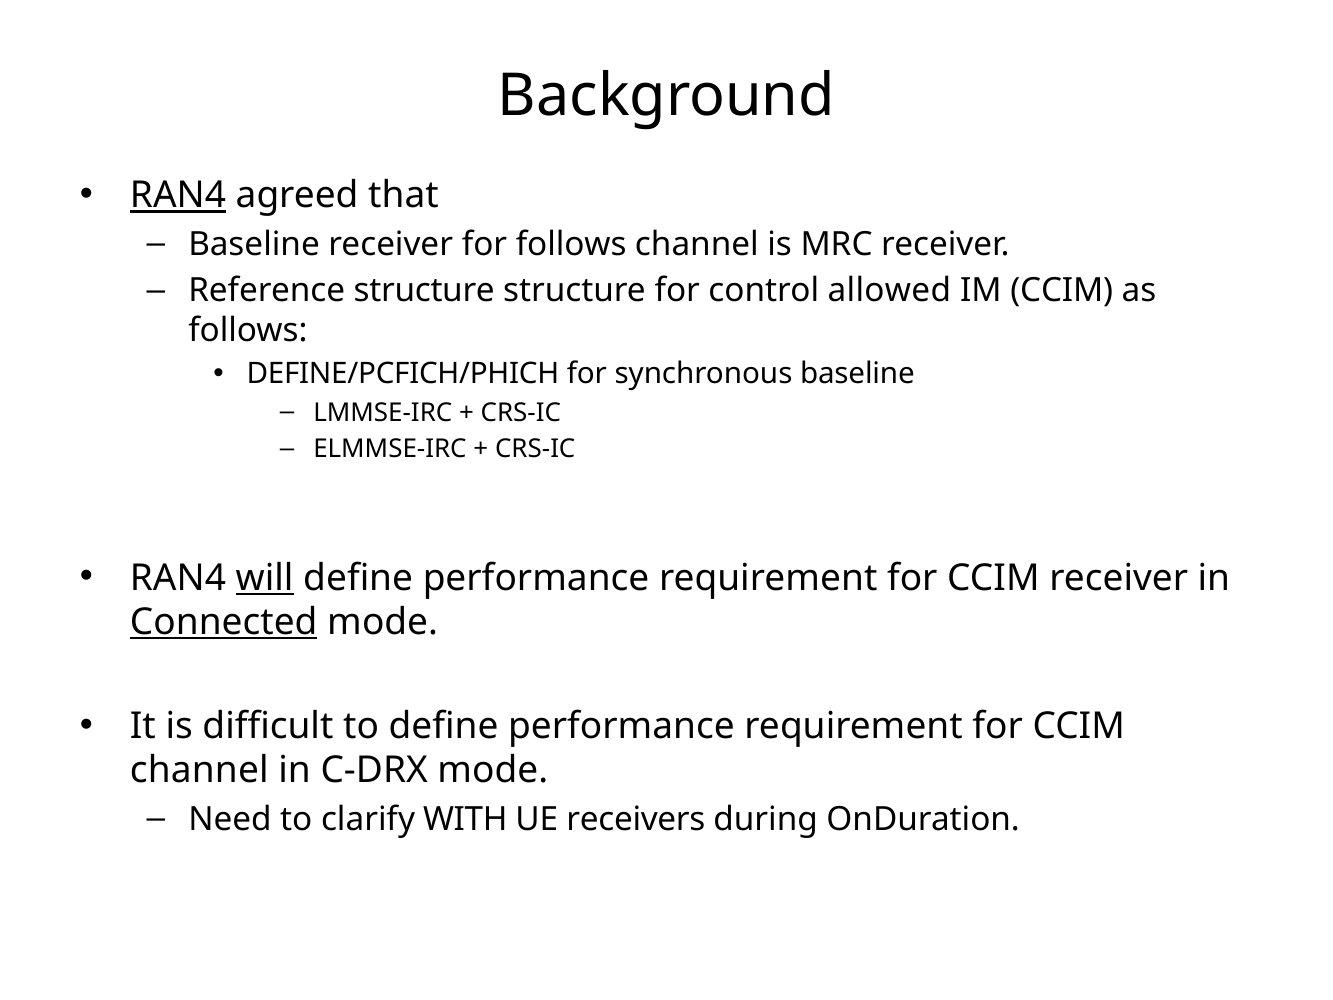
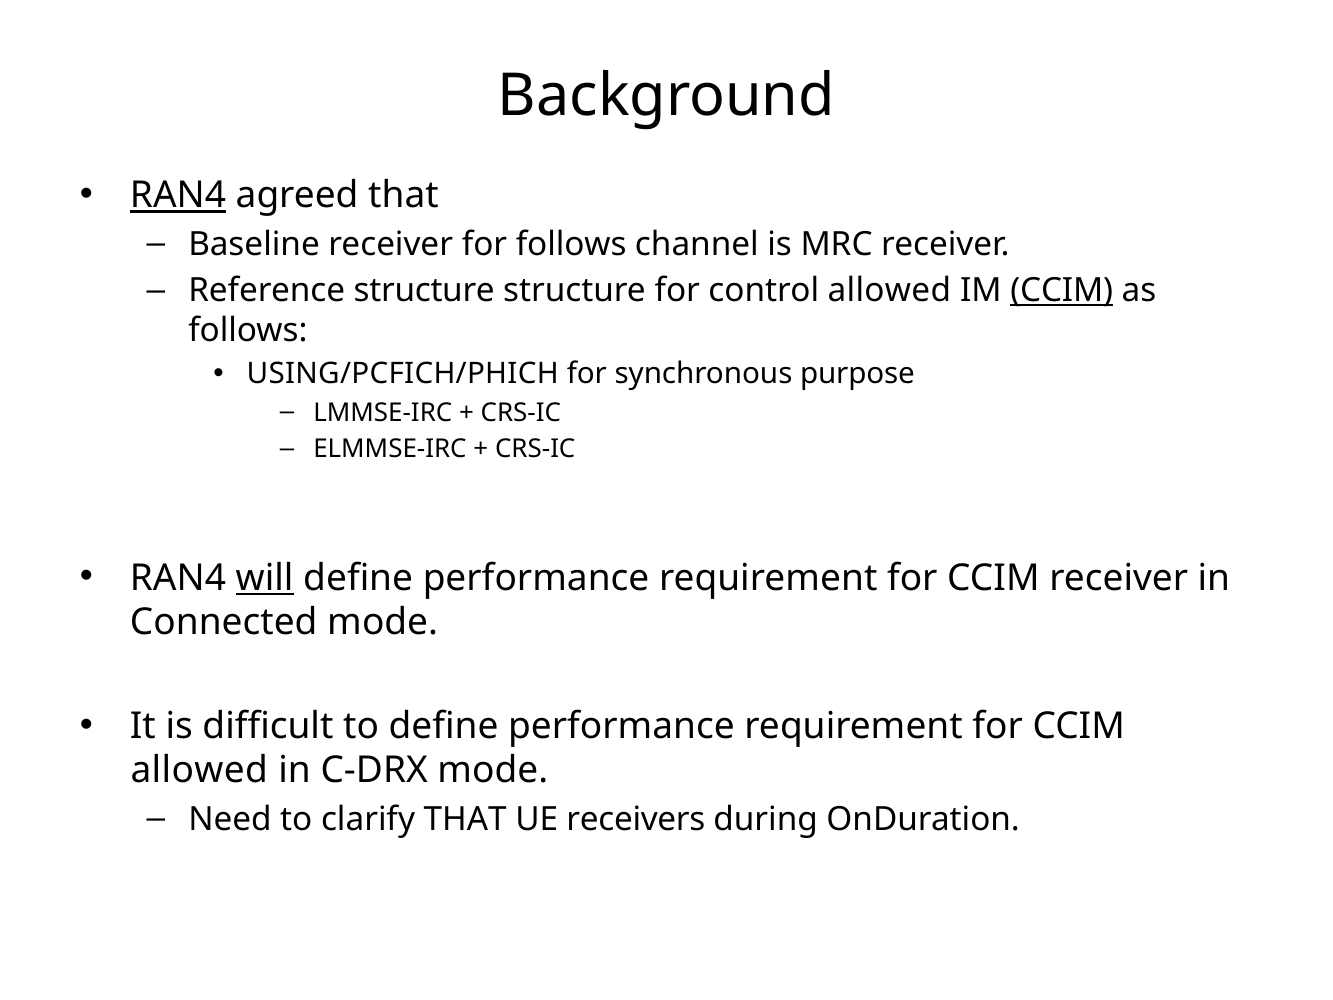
CCIM at (1062, 291) underline: none -> present
DEFINE/PCFICH/PHICH: DEFINE/PCFICH/PHICH -> USING/PCFICH/PHICH
synchronous baseline: baseline -> purpose
Connected underline: present -> none
channel at (199, 770): channel -> allowed
clarify WITH: WITH -> THAT
